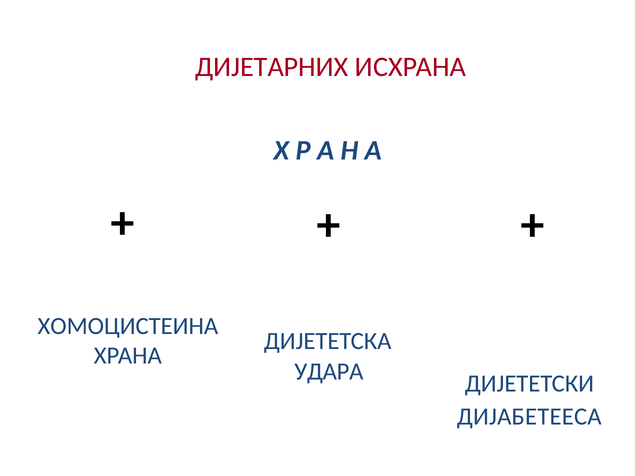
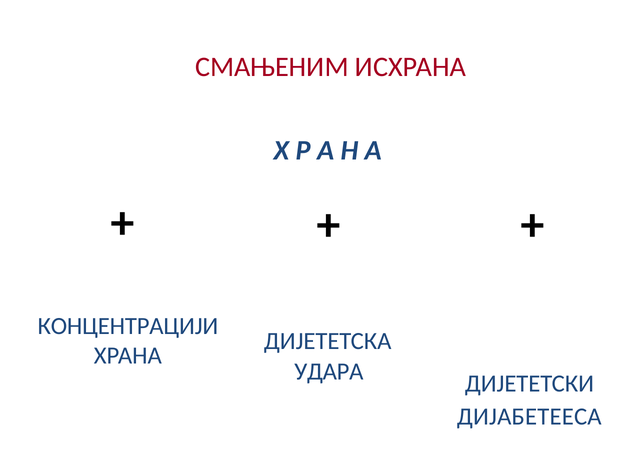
ДИЈЕТАРНИХ: ДИЈЕТАРНИХ -> СМАЊЕНИМ
ХОМОЦИСТЕИНА: ХОМОЦИСТЕИНА -> КОНЦЕНТРАЦИЈИ
